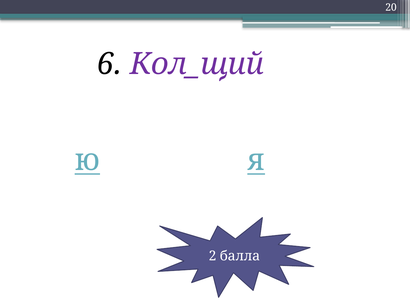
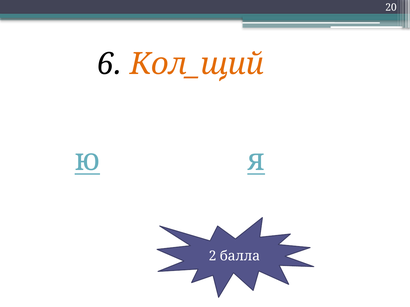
Кол_щий colour: purple -> orange
